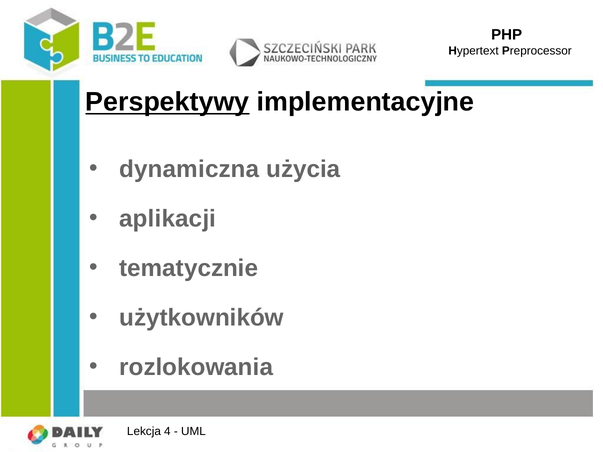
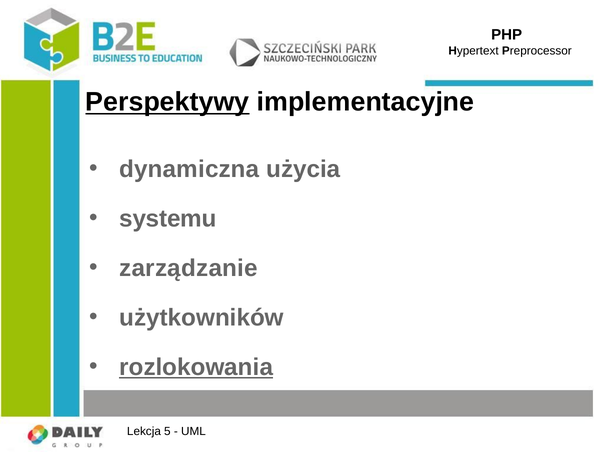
aplikacji: aplikacji -> systemu
tematycznie: tematycznie -> zarządzanie
rozlokowania underline: none -> present
4: 4 -> 5
